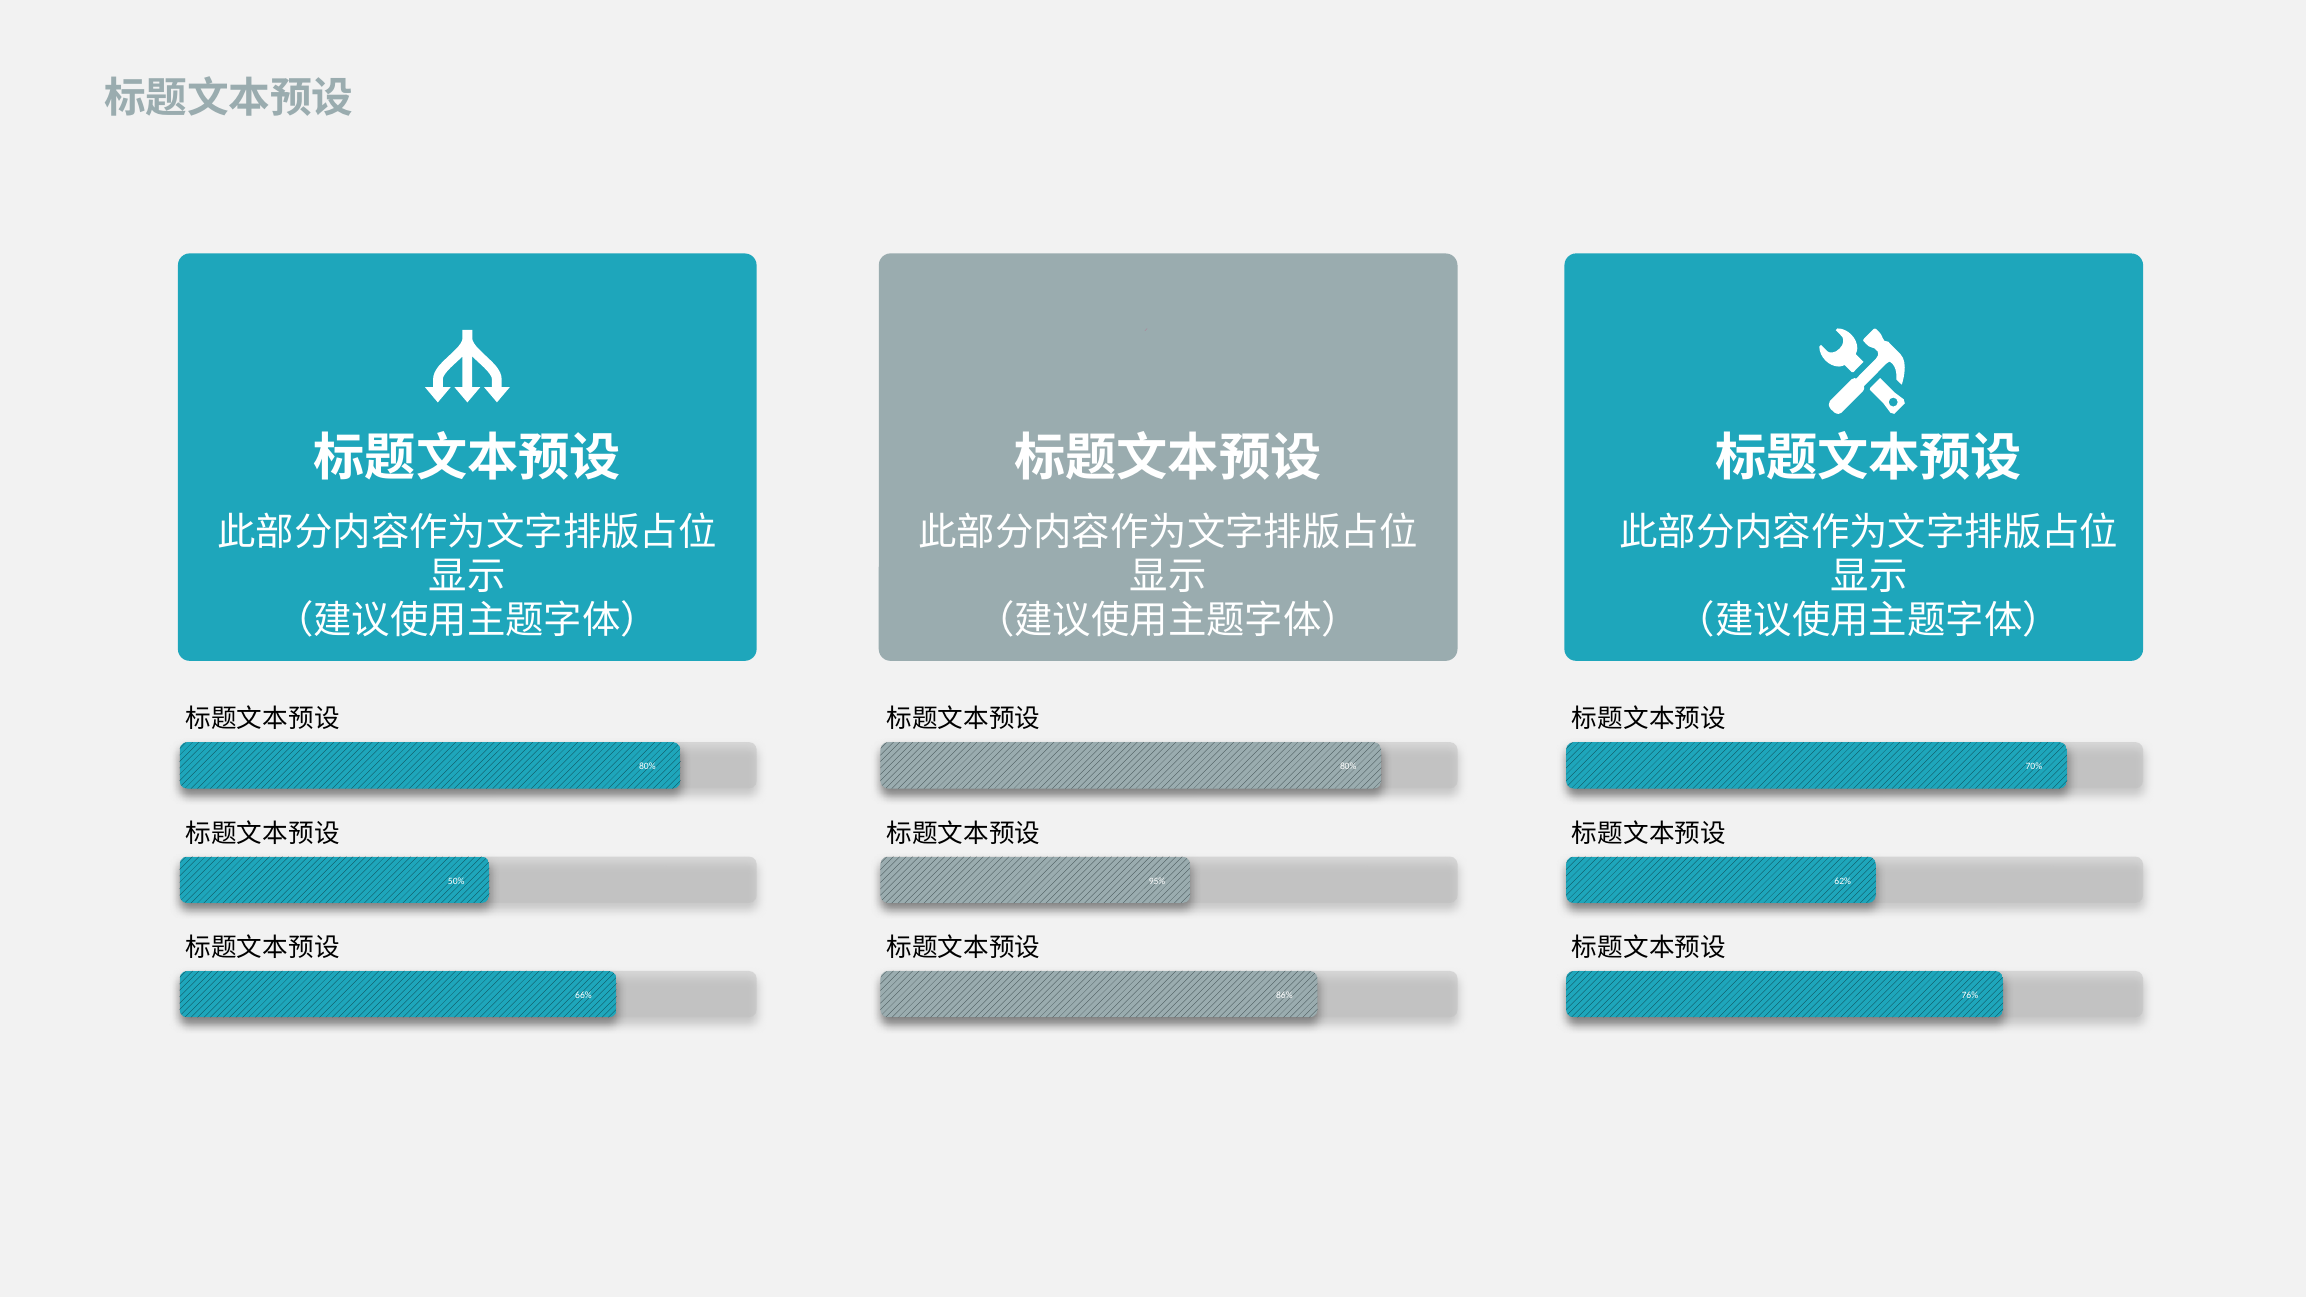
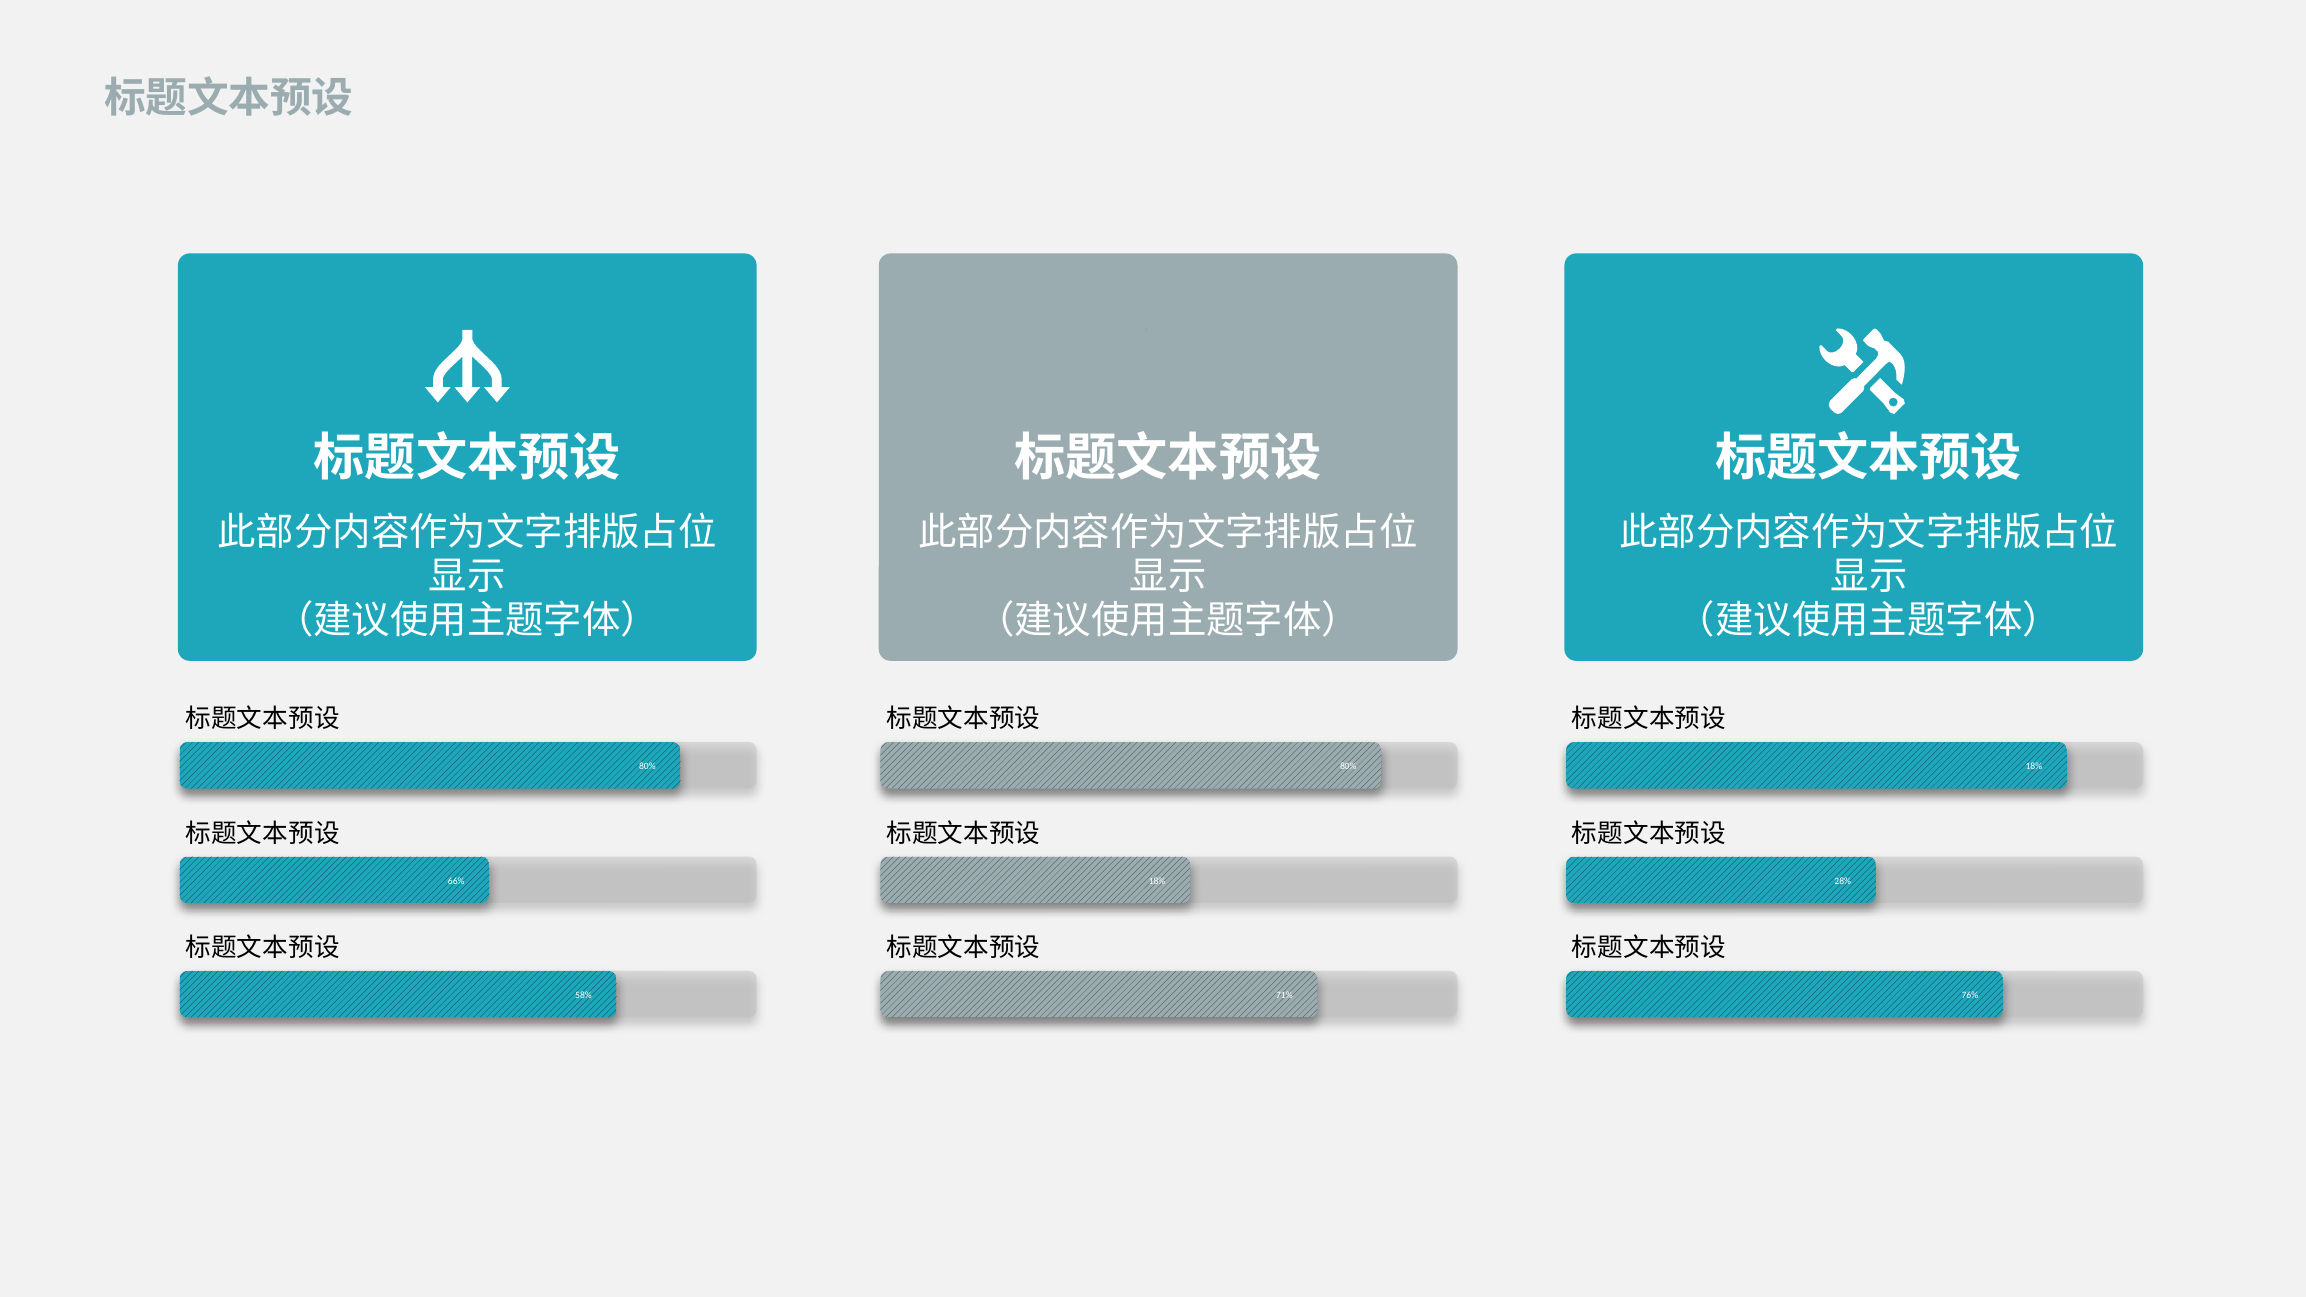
70% at (2034, 767): 70% -> 18%
50%: 50% -> 66%
95% at (1157, 881): 95% -> 18%
62%: 62% -> 28%
66%: 66% -> 58%
86%: 86% -> 71%
